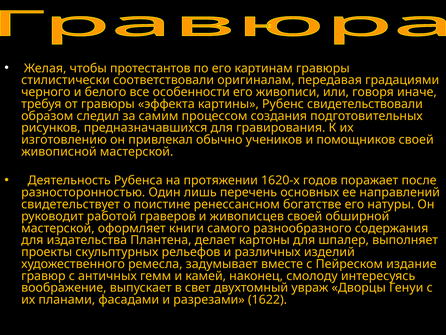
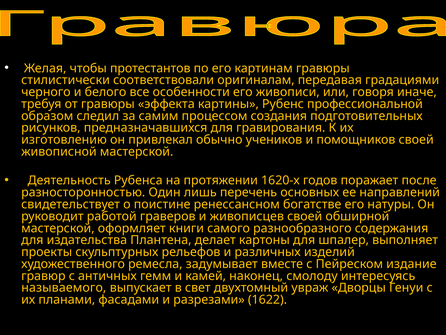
свидетельствовали: свидетельствовали -> профессиональной
воображение: воображение -> называемого
